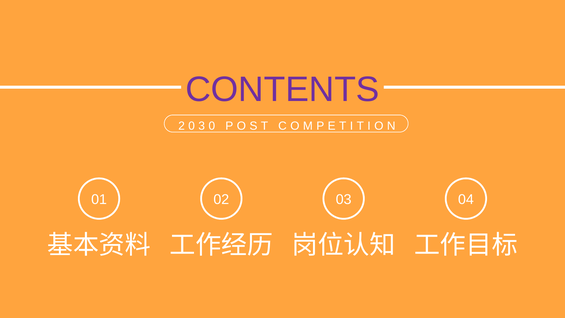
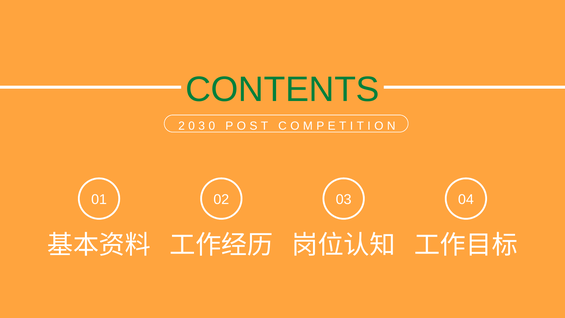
CONTENTS colour: purple -> green
